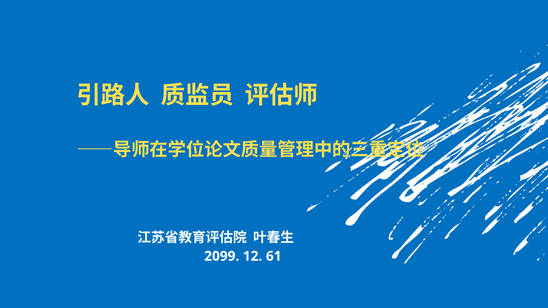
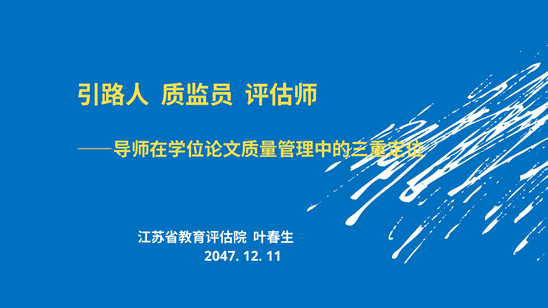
2099: 2099 -> 2047
61: 61 -> 11
